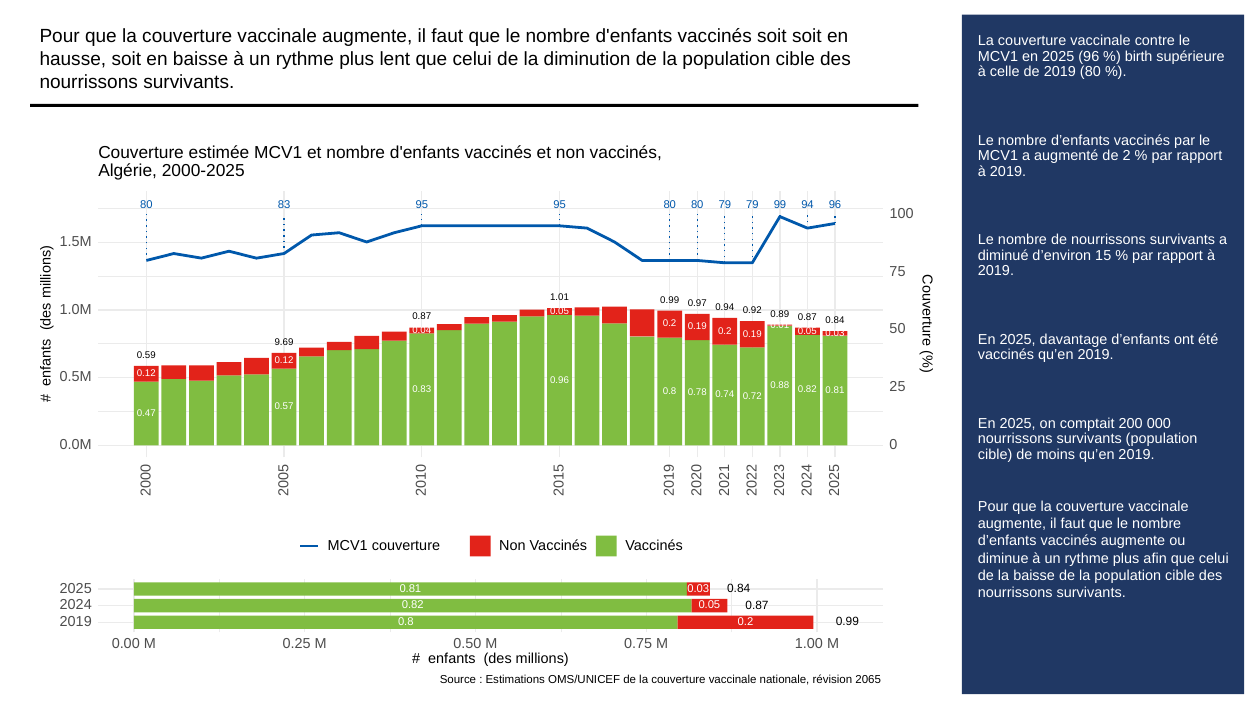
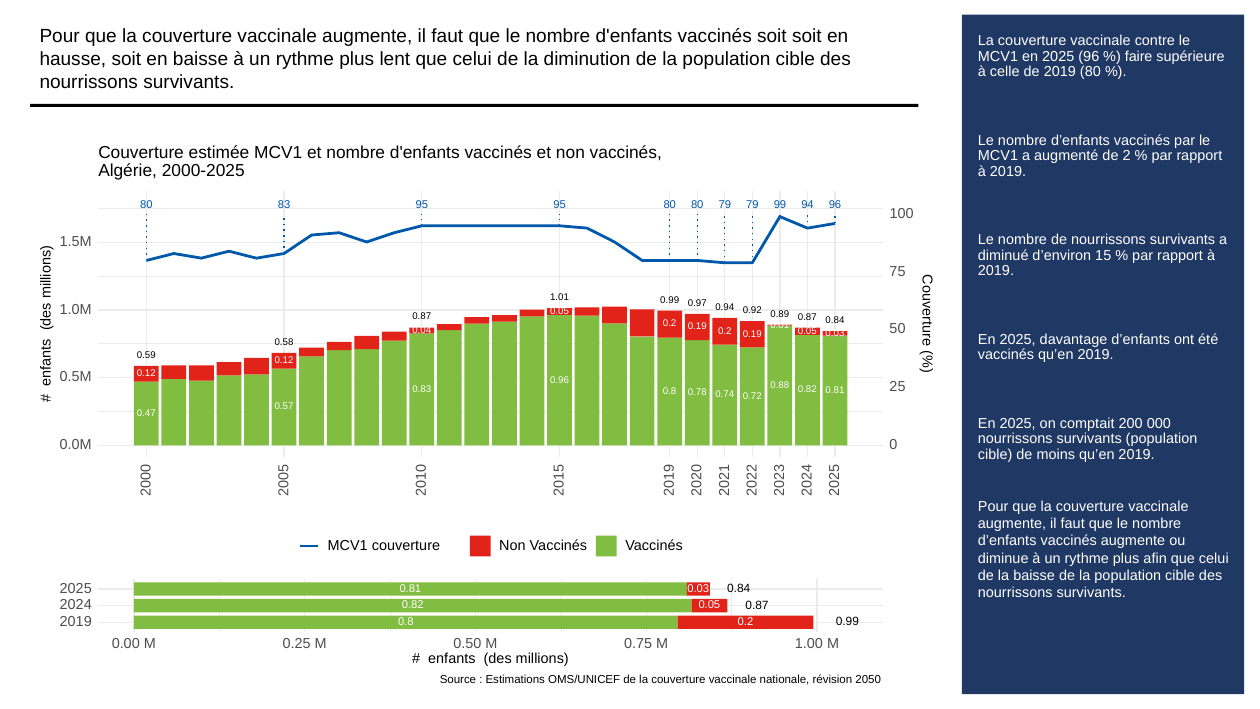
birth: birth -> faire
9.69: 9.69 -> 0.58
2065: 2065 -> 2050
